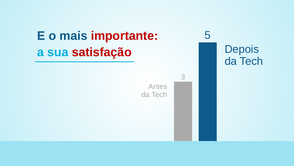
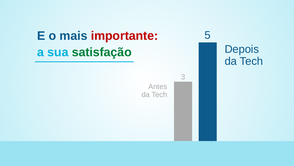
satisfação colour: red -> green
